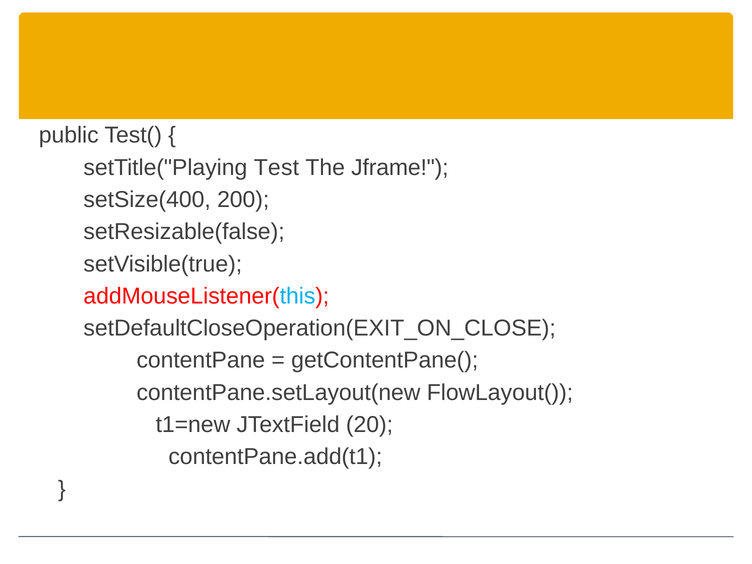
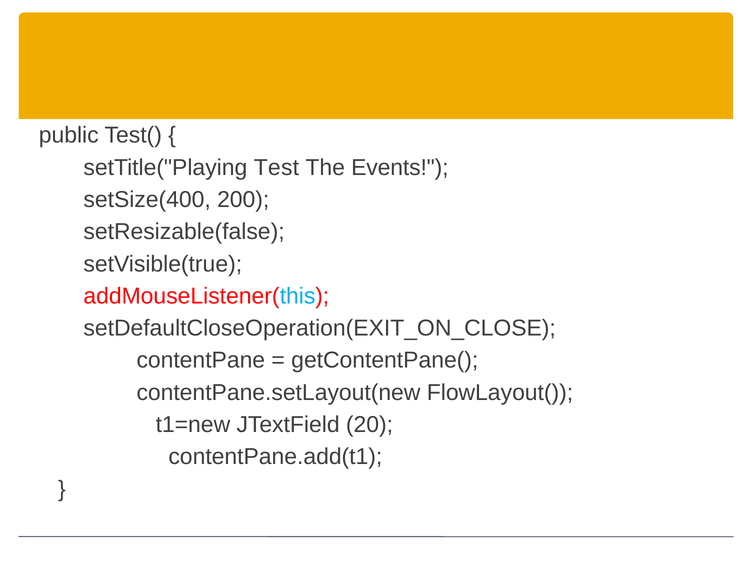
Jframe: Jframe -> Events
